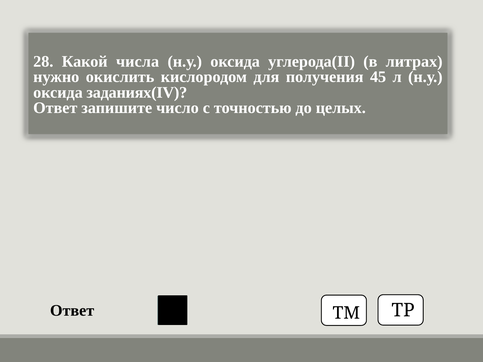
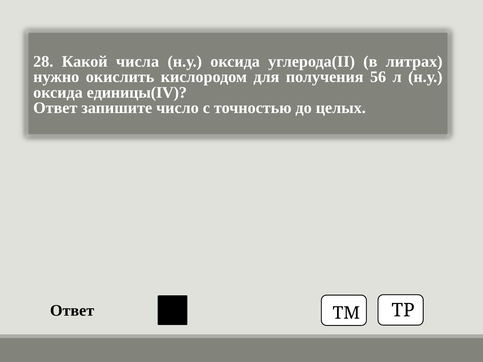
45: 45 -> 56
заданиях(IV: заданиях(IV -> единицы(IV
